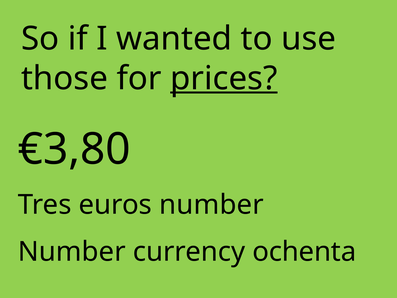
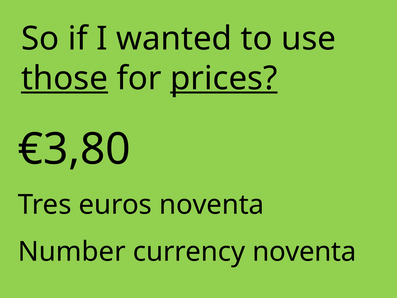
those underline: none -> present
euros number: number -> noventa
currency ochenta: ochenta -> noventa
